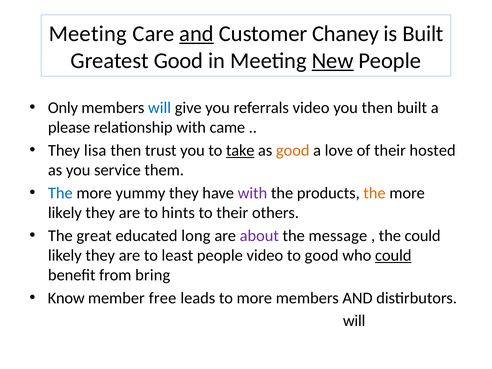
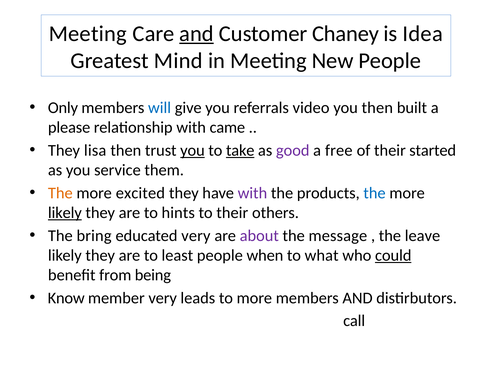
is Built: Built -> Idea
Greatest Good: Good -> Mind
New underline: present -> none
you at (192, 150) underline: none -> present
good at (293, 150) colour: orange -> purple
love: love -> free
hosted: hosted -> started
The at (60, 193) colour: blue -> orange
yummy: yummy -> excited
the at (375, 193) colour: orange -> blue
likely at (65, 213) underline: none -> present
great: great -> bring
educated long: long -> very
the could: could -> leave
people video: video -> when
to good: good -> what
bring: bring -> being
member free: free -> very
will at (354, 321): will -> call
